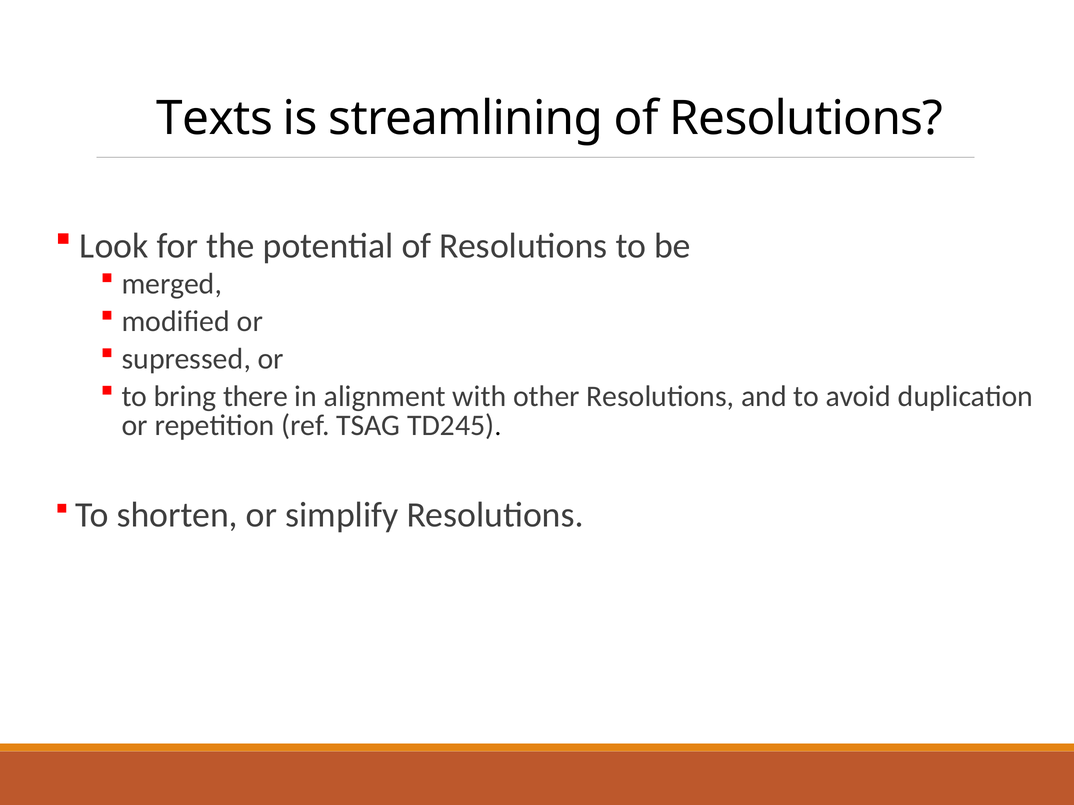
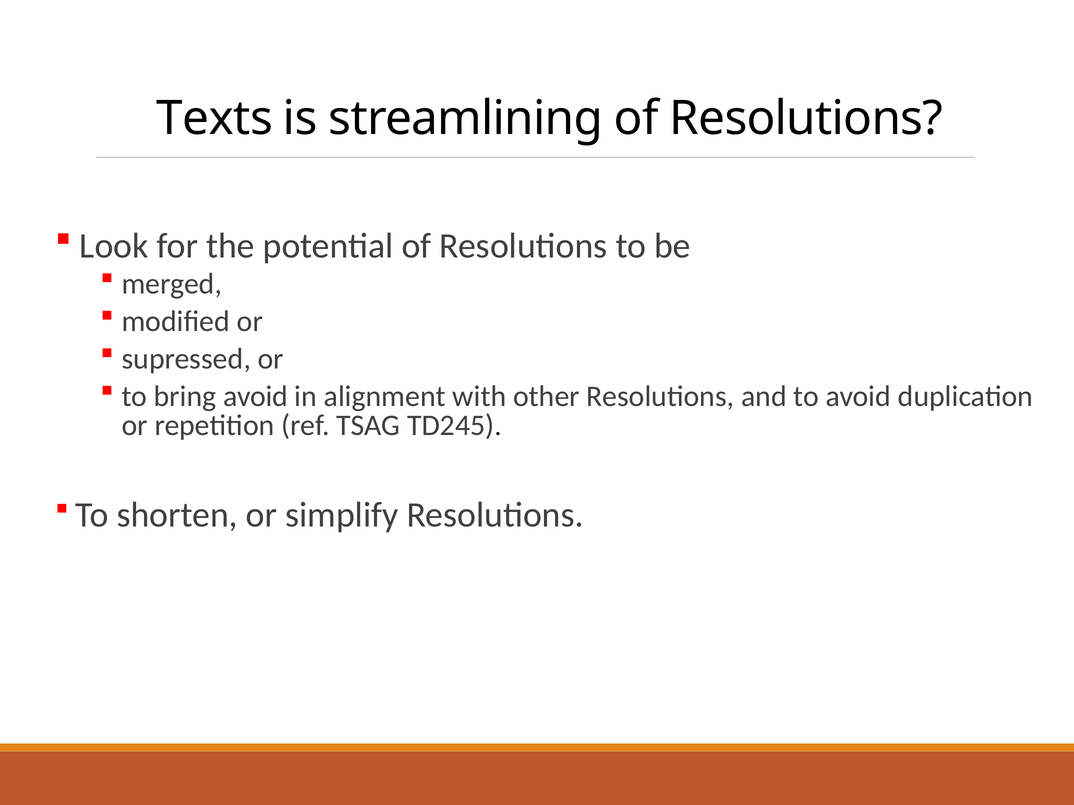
bring there: there -> avoid
